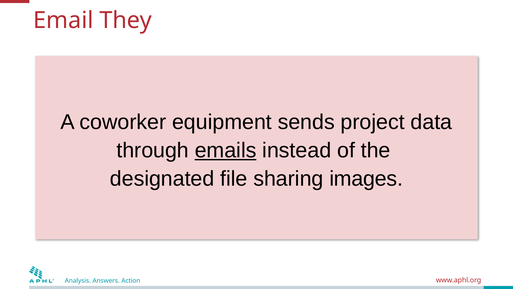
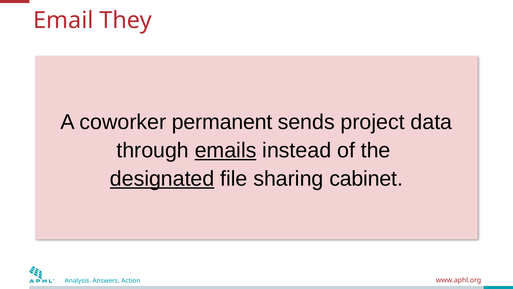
equipment: equipment -> permanent
designated underline: none -> present
images: images -> cabinet
